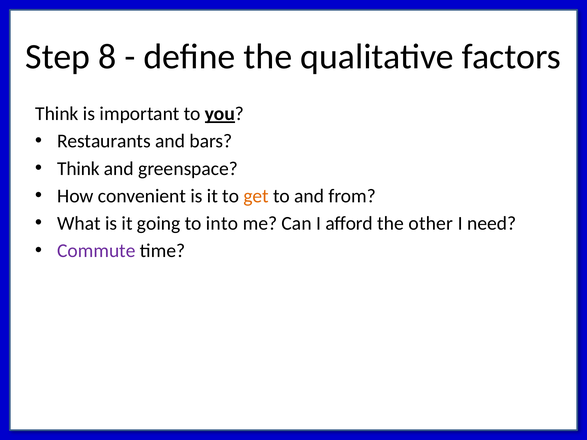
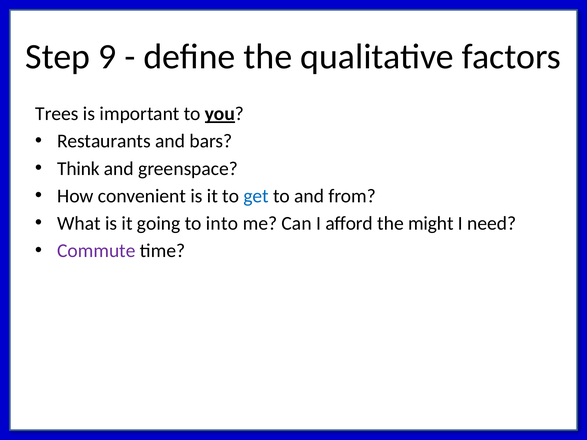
8: 8 -> 9
Think at (57, 114): Think -> Trees
get colour: orange -> blue
other: other -> might
